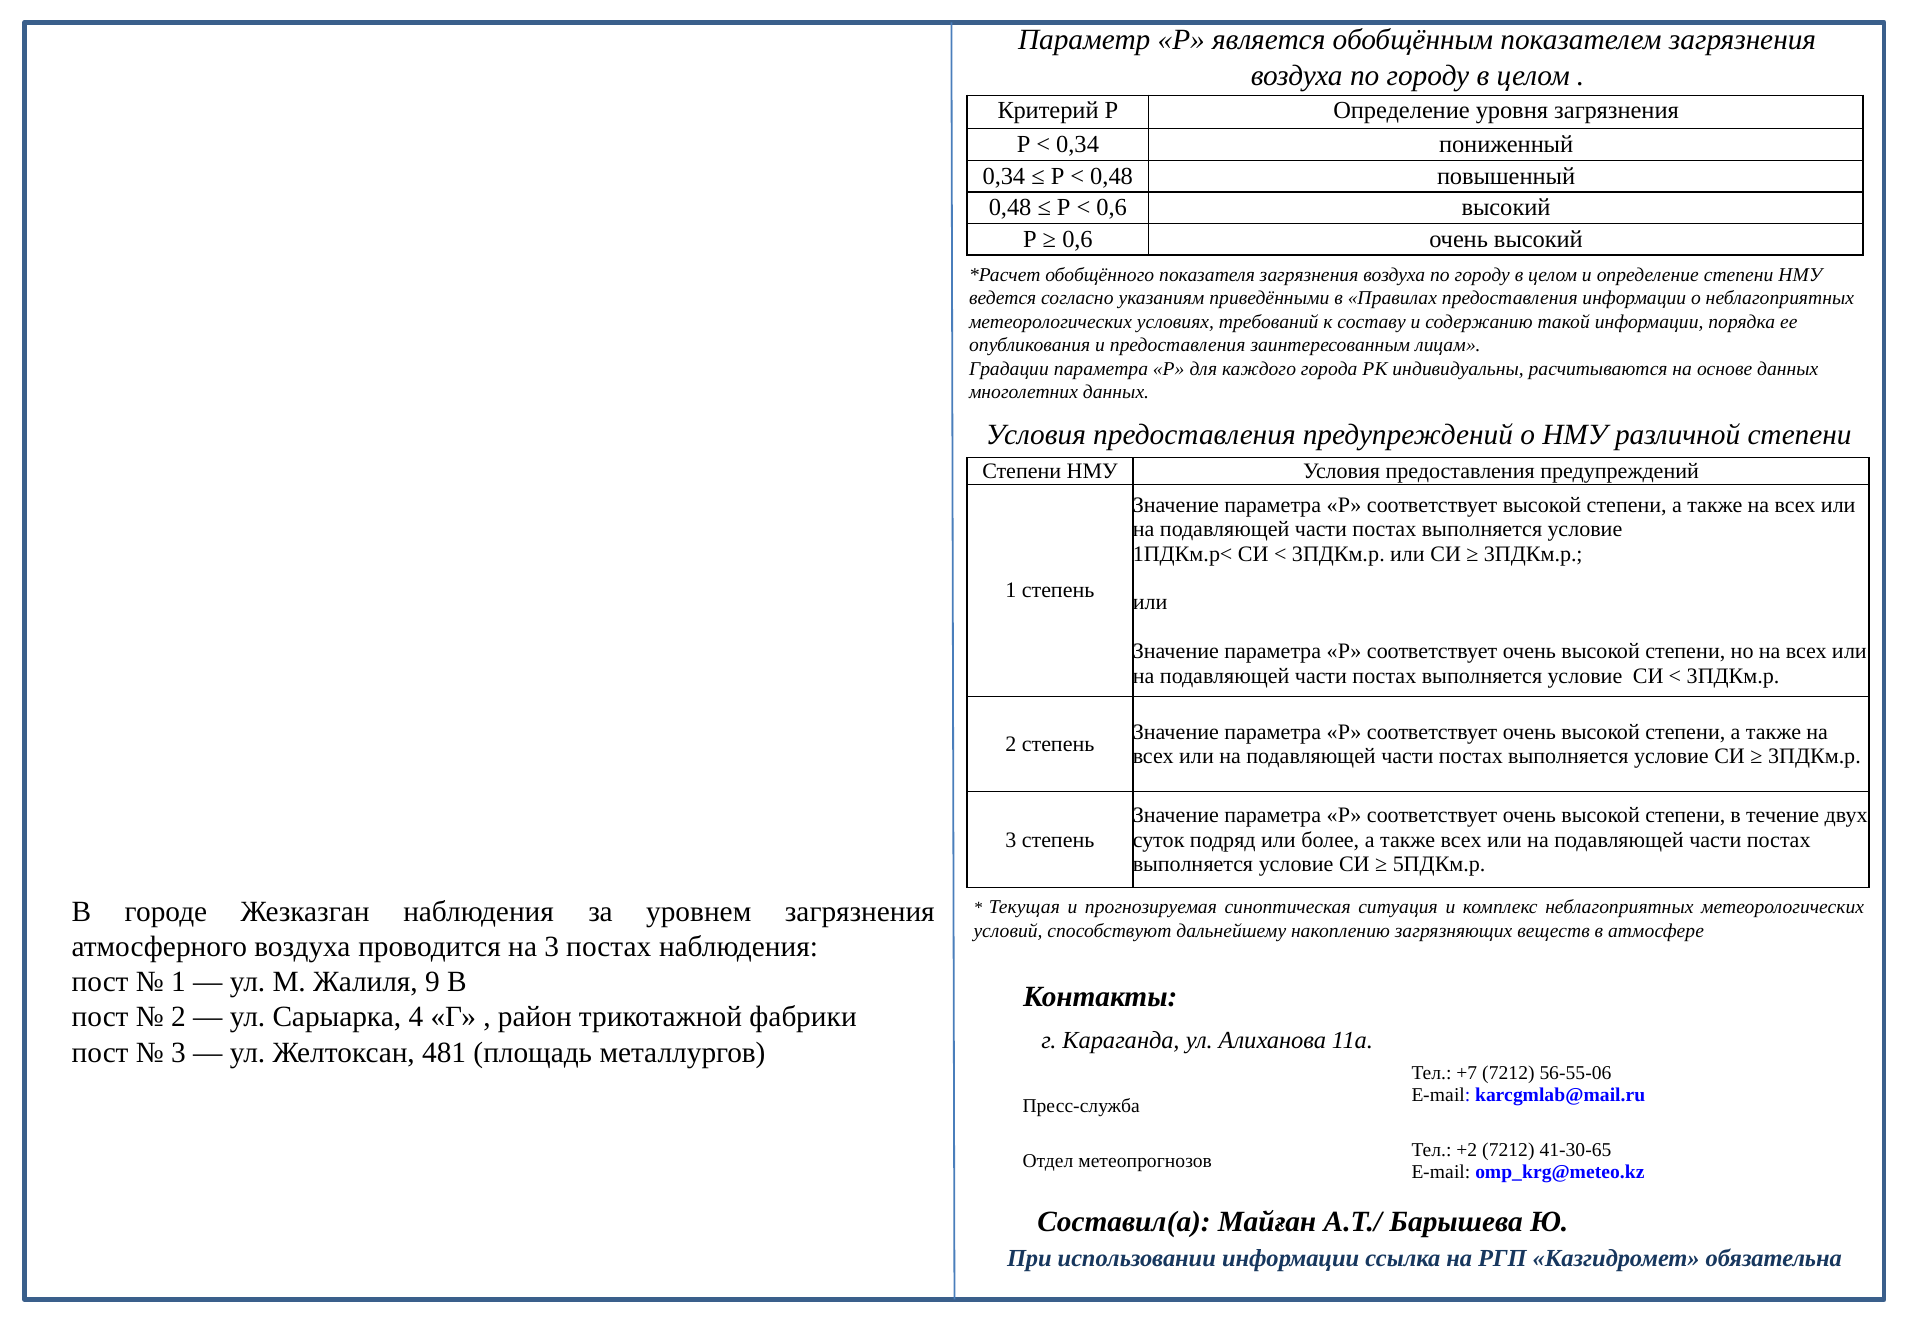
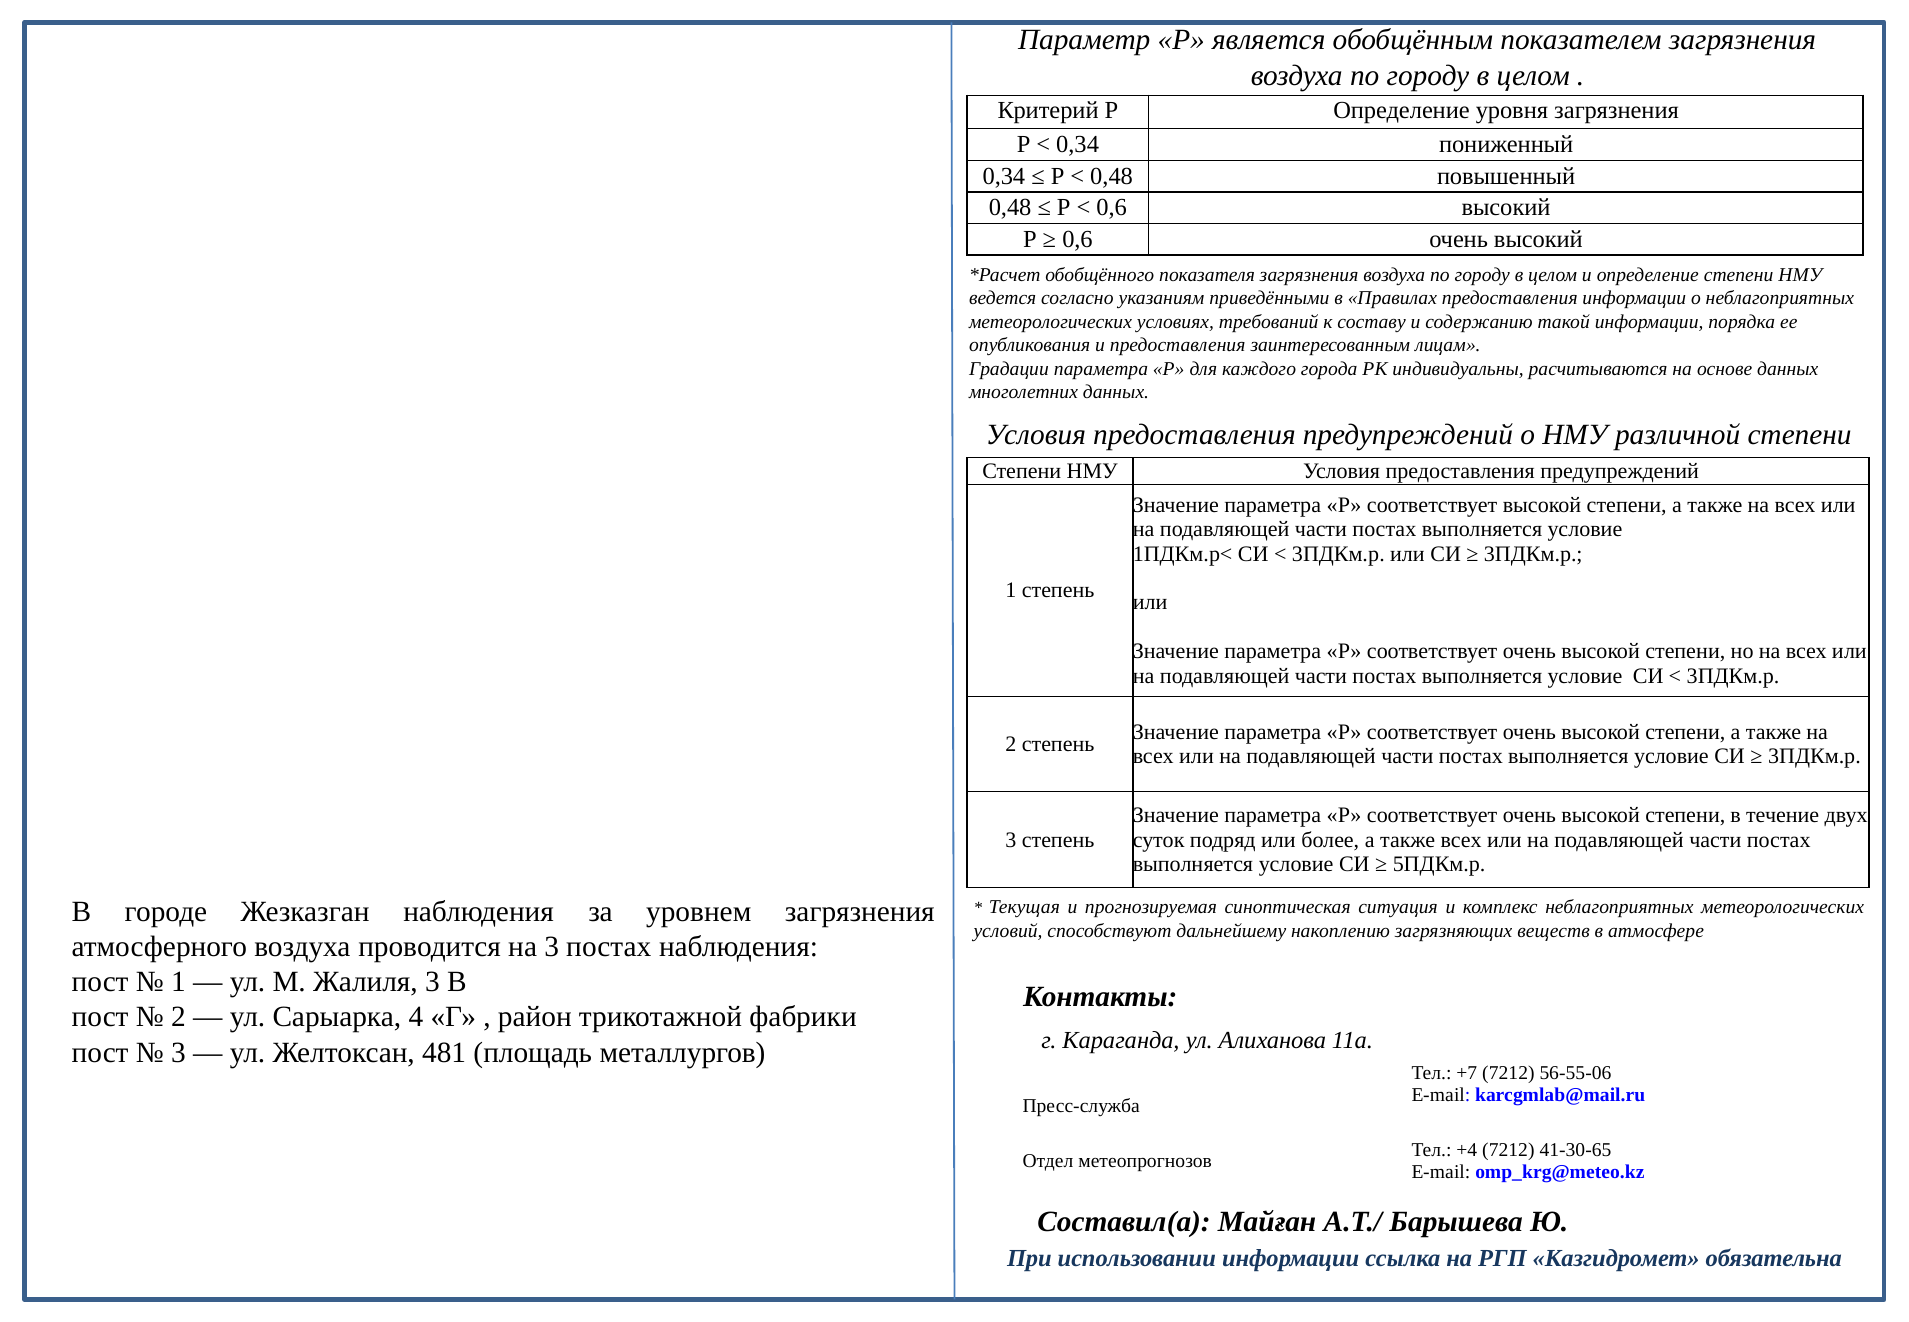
Жалиля 9: 9 -> 3
+2: +2 -> +4
